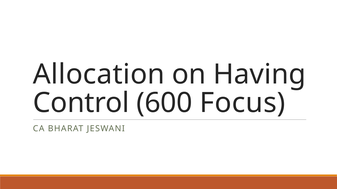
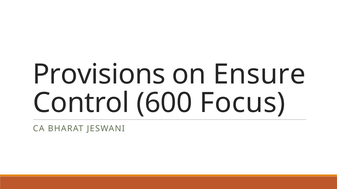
Allocation: Allocation -> Provisions
Having: Having -> Ensure
